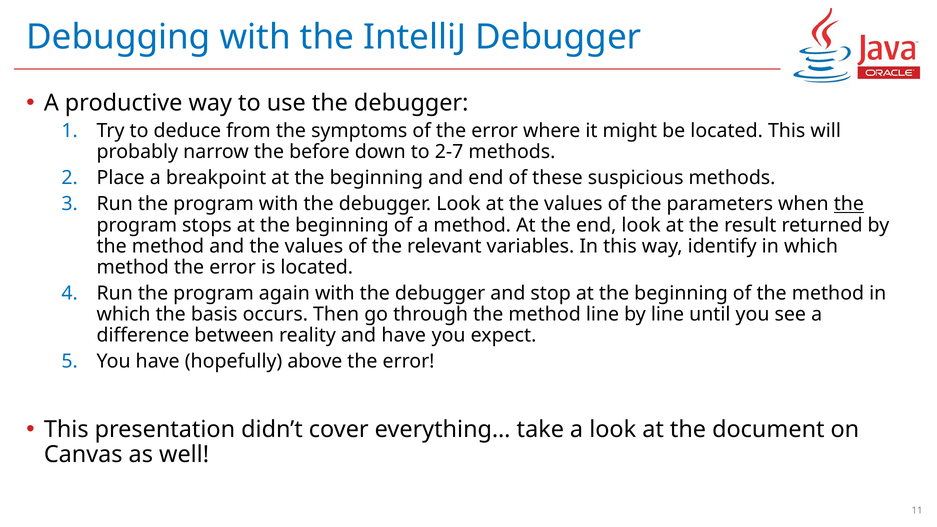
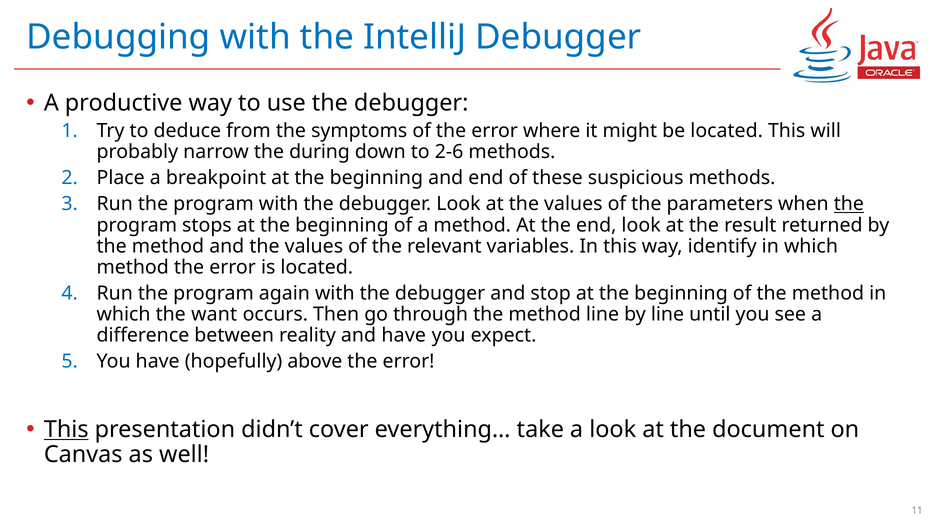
before: before -> during
2-7: 2-7 -> 2-6
basis: basis -> want
This at (66, 430) underline: none -> present
